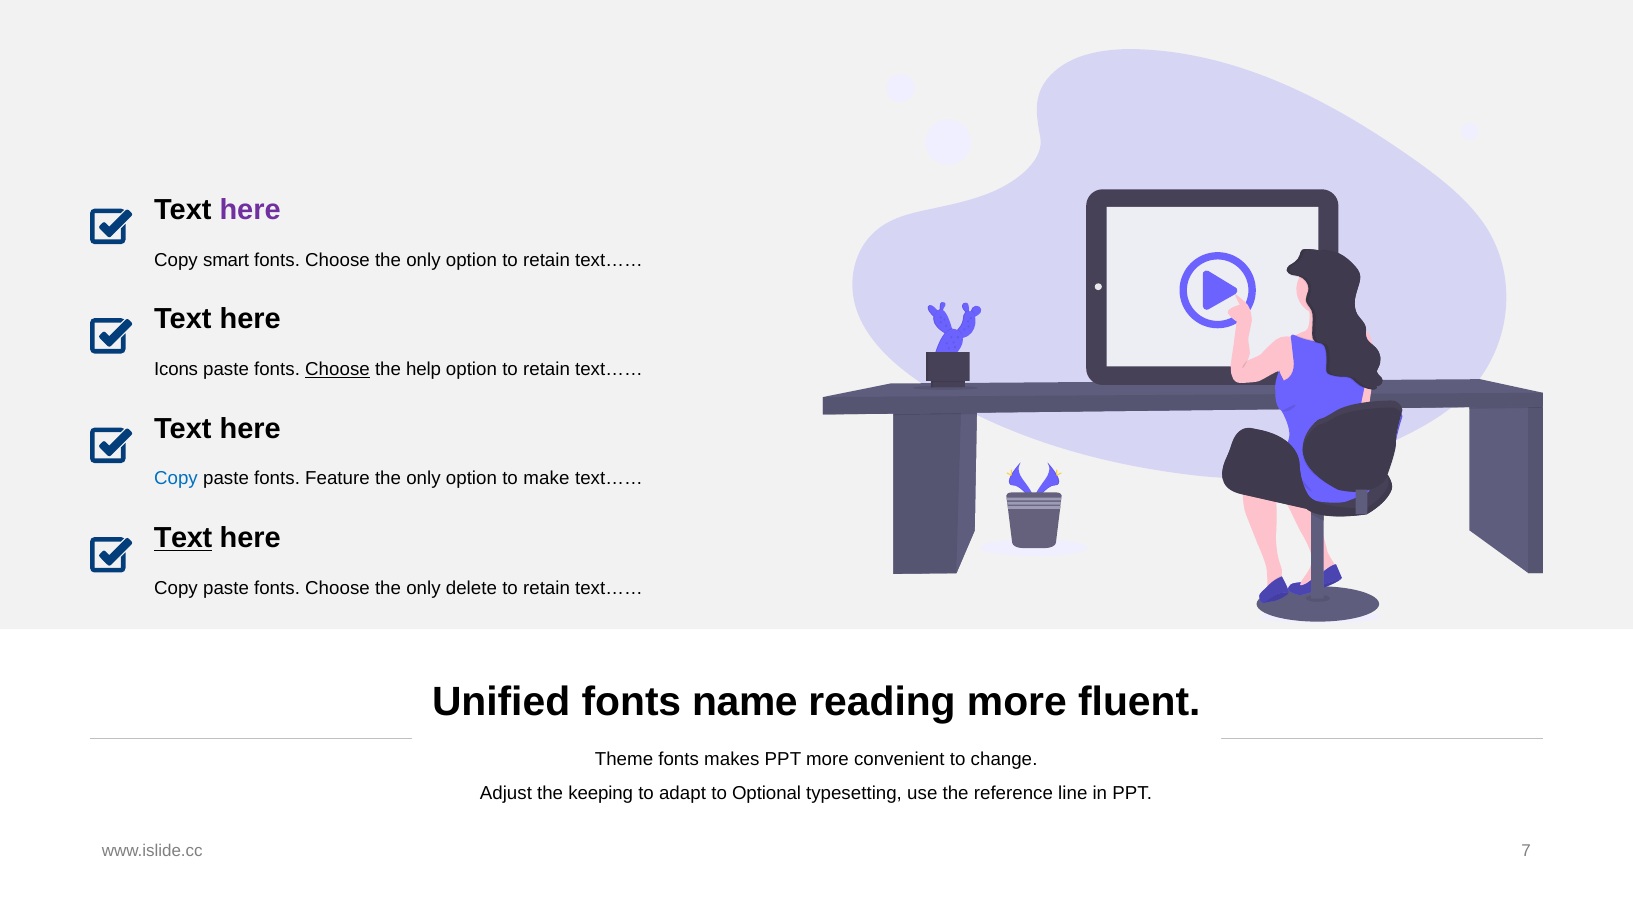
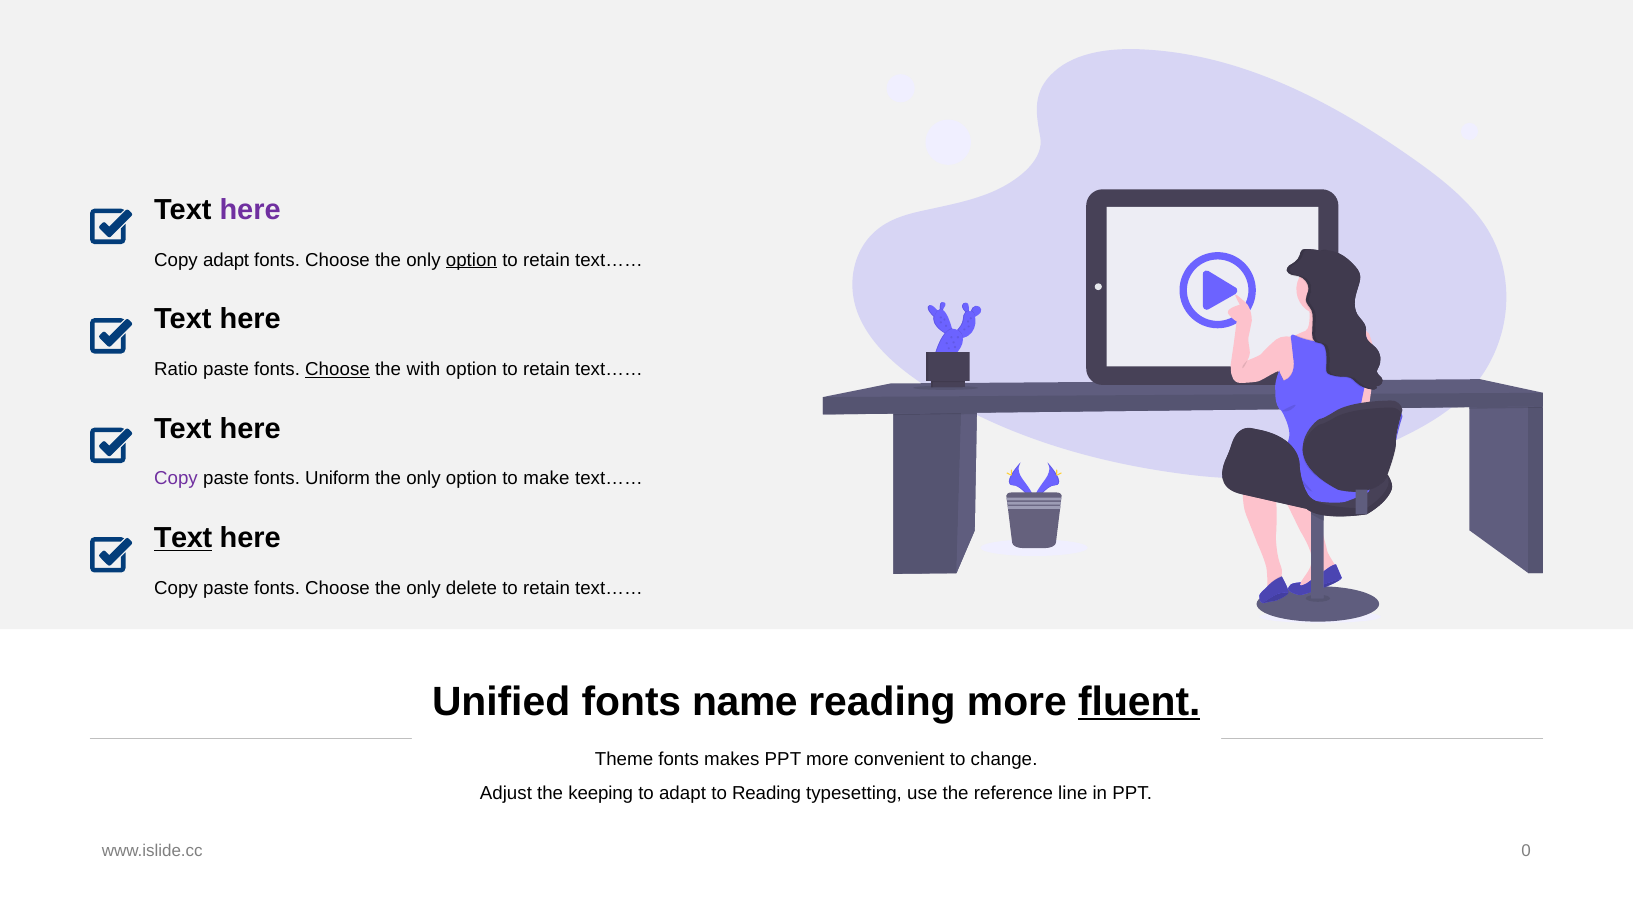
Copy smart: smart -> adapt
option at (471, 260) underline: none -> present
Icons: Icons -> Ratio
help: help -> with
Copy at (176, 479) colour: blue -> purple
Feature: Feature -> Uniform
fluent underline: none -> present
to Optional: Optional -> Reading
7: 7 -> 0
